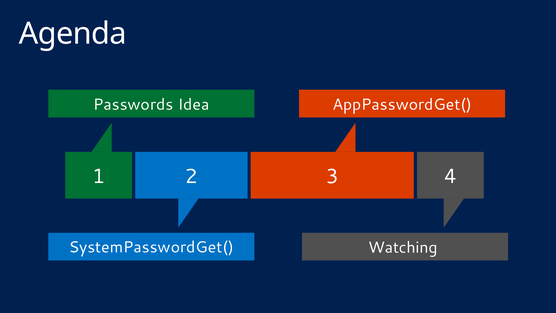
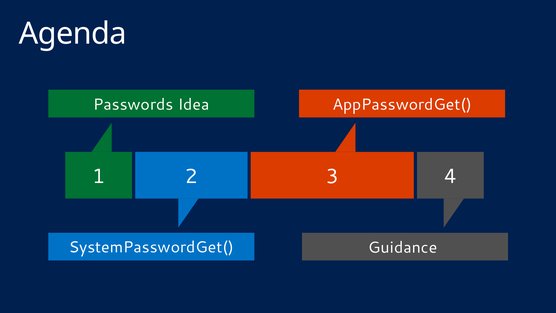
Watching: Watching -> Guidance
